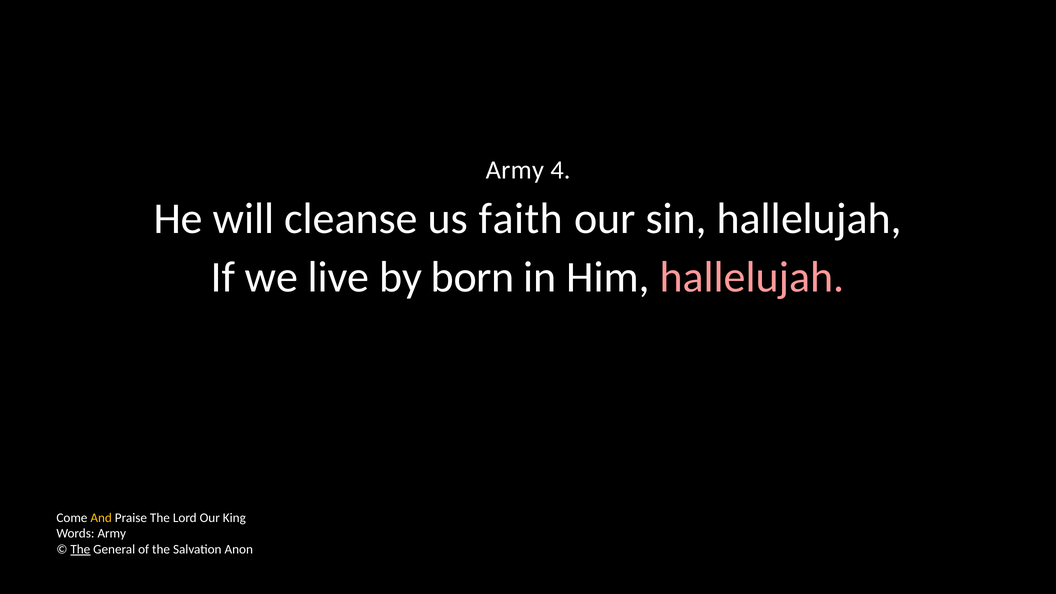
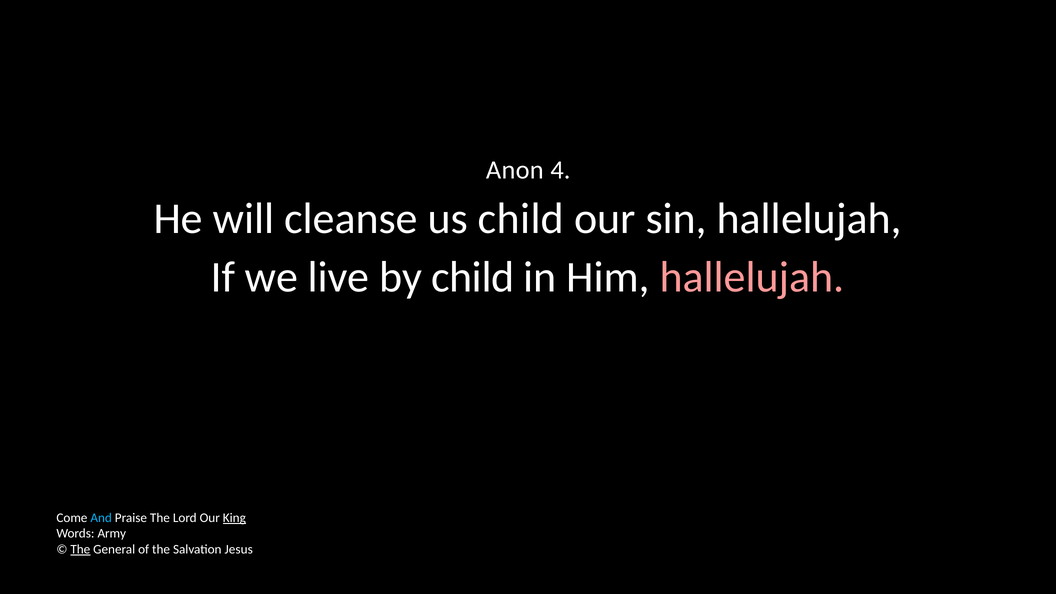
Army at (515, 170): Army -> Anon
us faith: faith -> child
by born: born -> child
And colour: yellow -> light blue
King underline: none -> present
Anon: Anon -> Jesus
